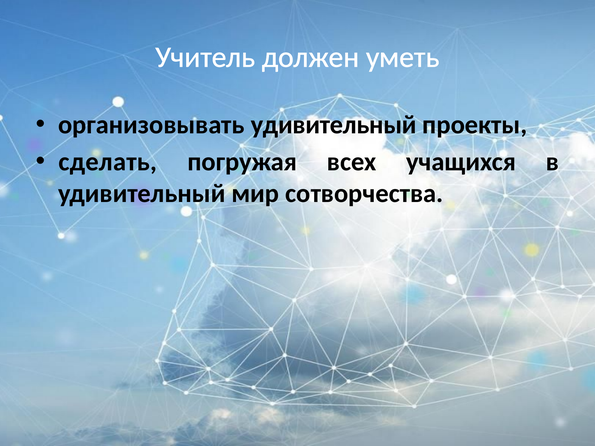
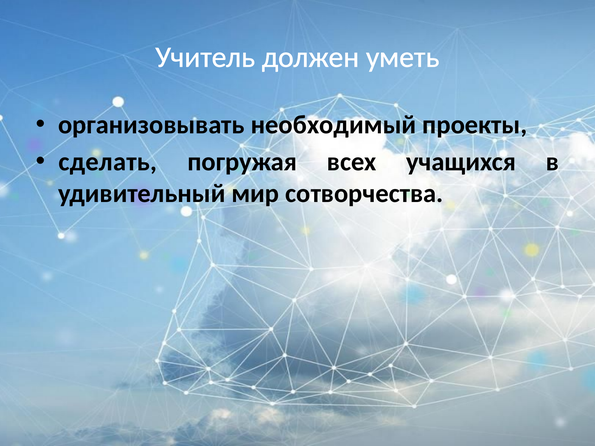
организовывать удивительный: удивительный -> необходимый
